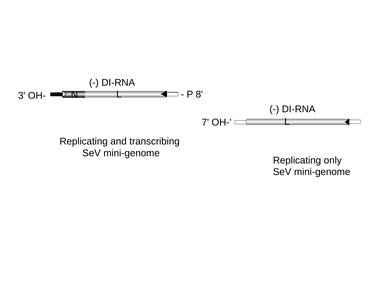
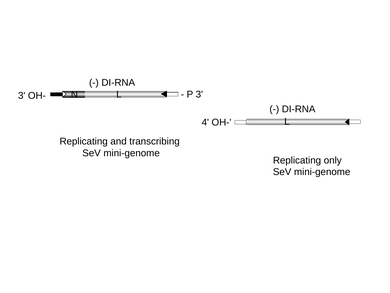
P 8: 8 -> 3
7: 7 -> 4
